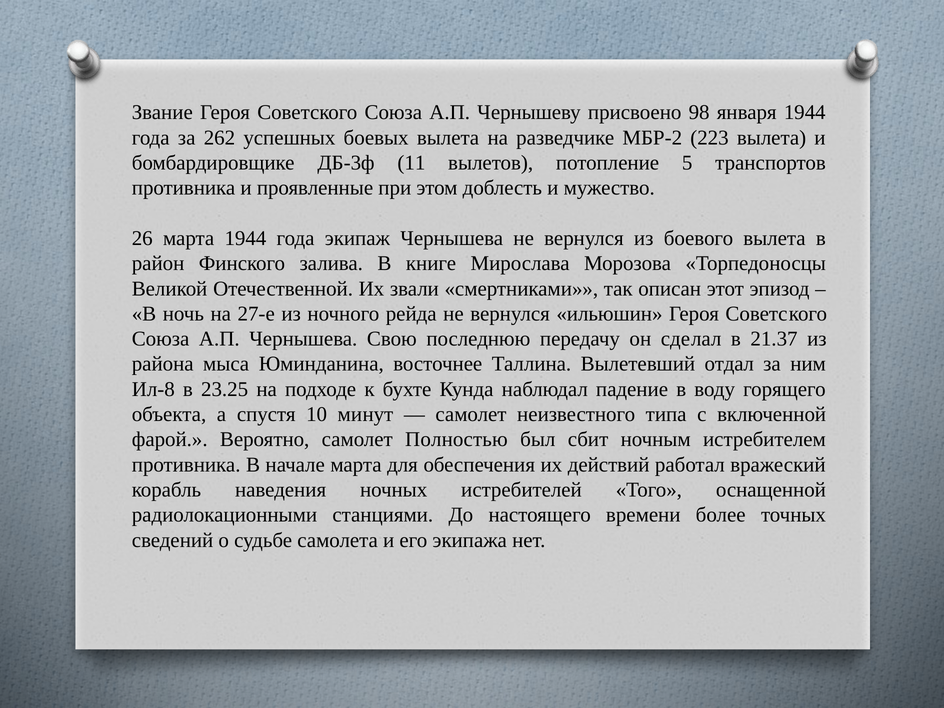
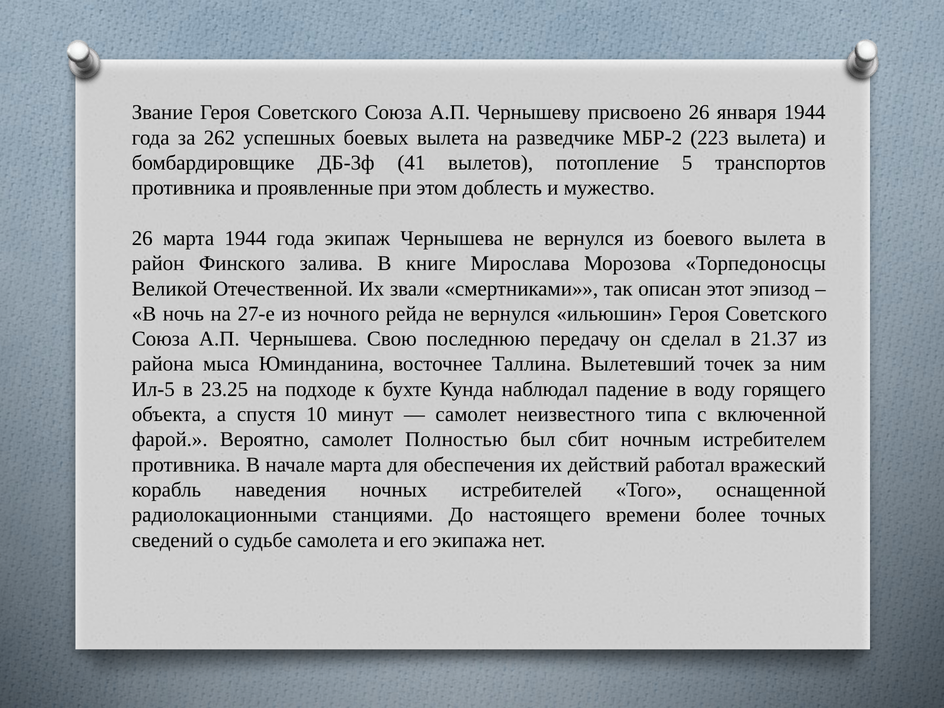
присвоено 98: 98 -> 26
11: 11 -> 41
отдал: отдал -> точек
Ил-8: Ил-8 -> Ил-5
